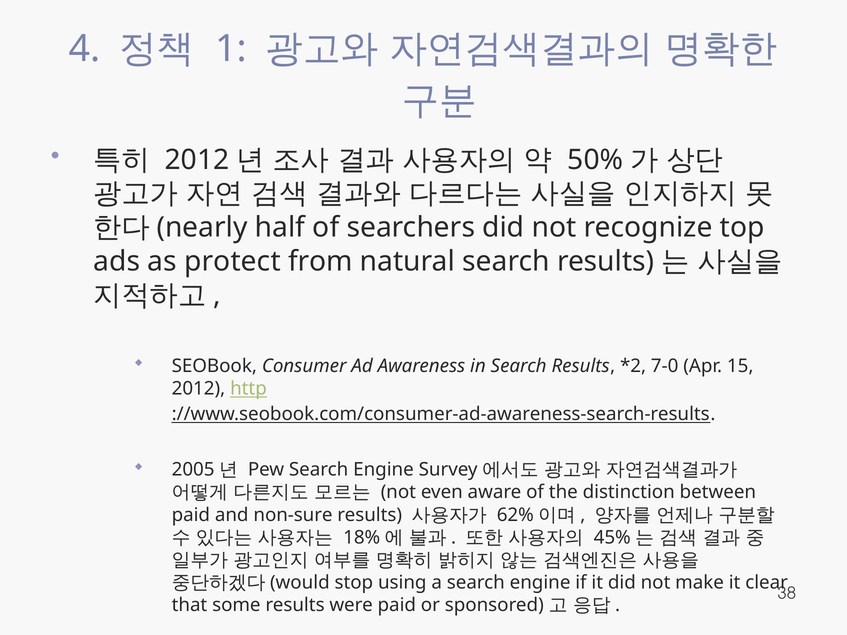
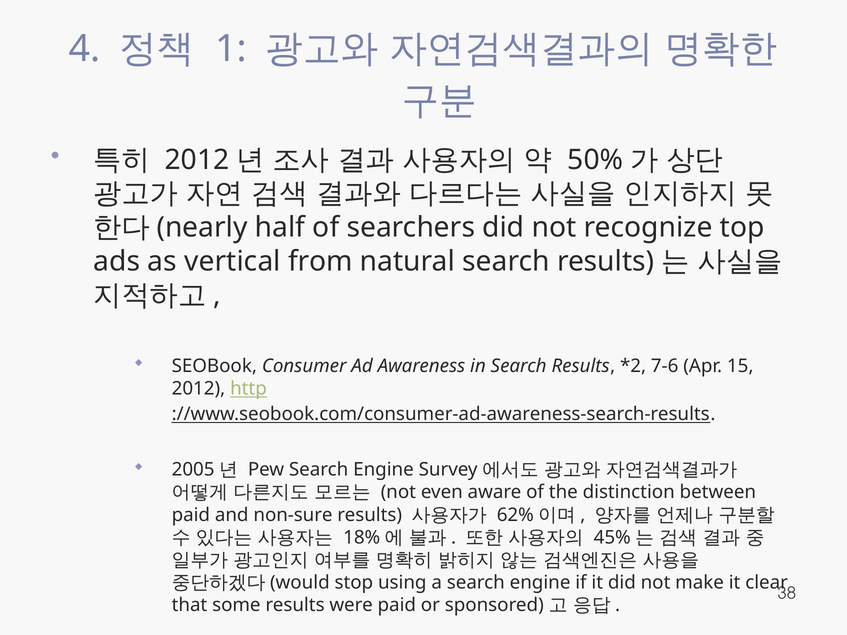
protect: protect -> vertical
7-0: 7-0 -> 7-6
